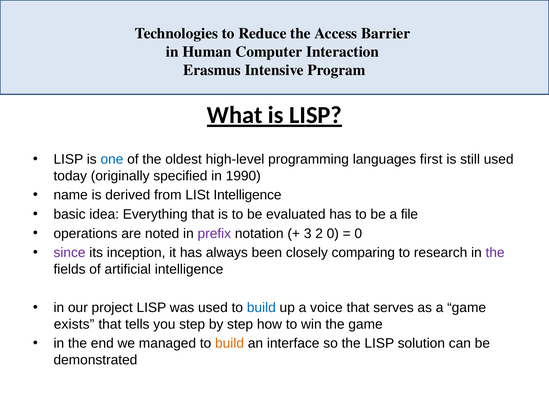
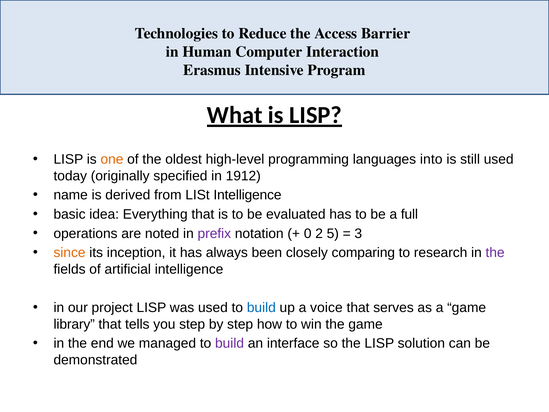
one colour: blue -> orange
first: first -> into
1990: 1990 -> 1912
file: file -> full
3: 3 -> 0
2 0: 0 -> 5
0 at (358, 233): 0 -> 3
since colour: purple -> orange
exists: exists -> library
build at (230, 343) colour: orange -> purple
